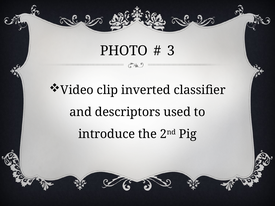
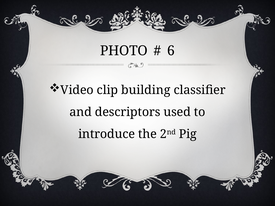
3: 3 -> 6
inverted: inverted -> building
